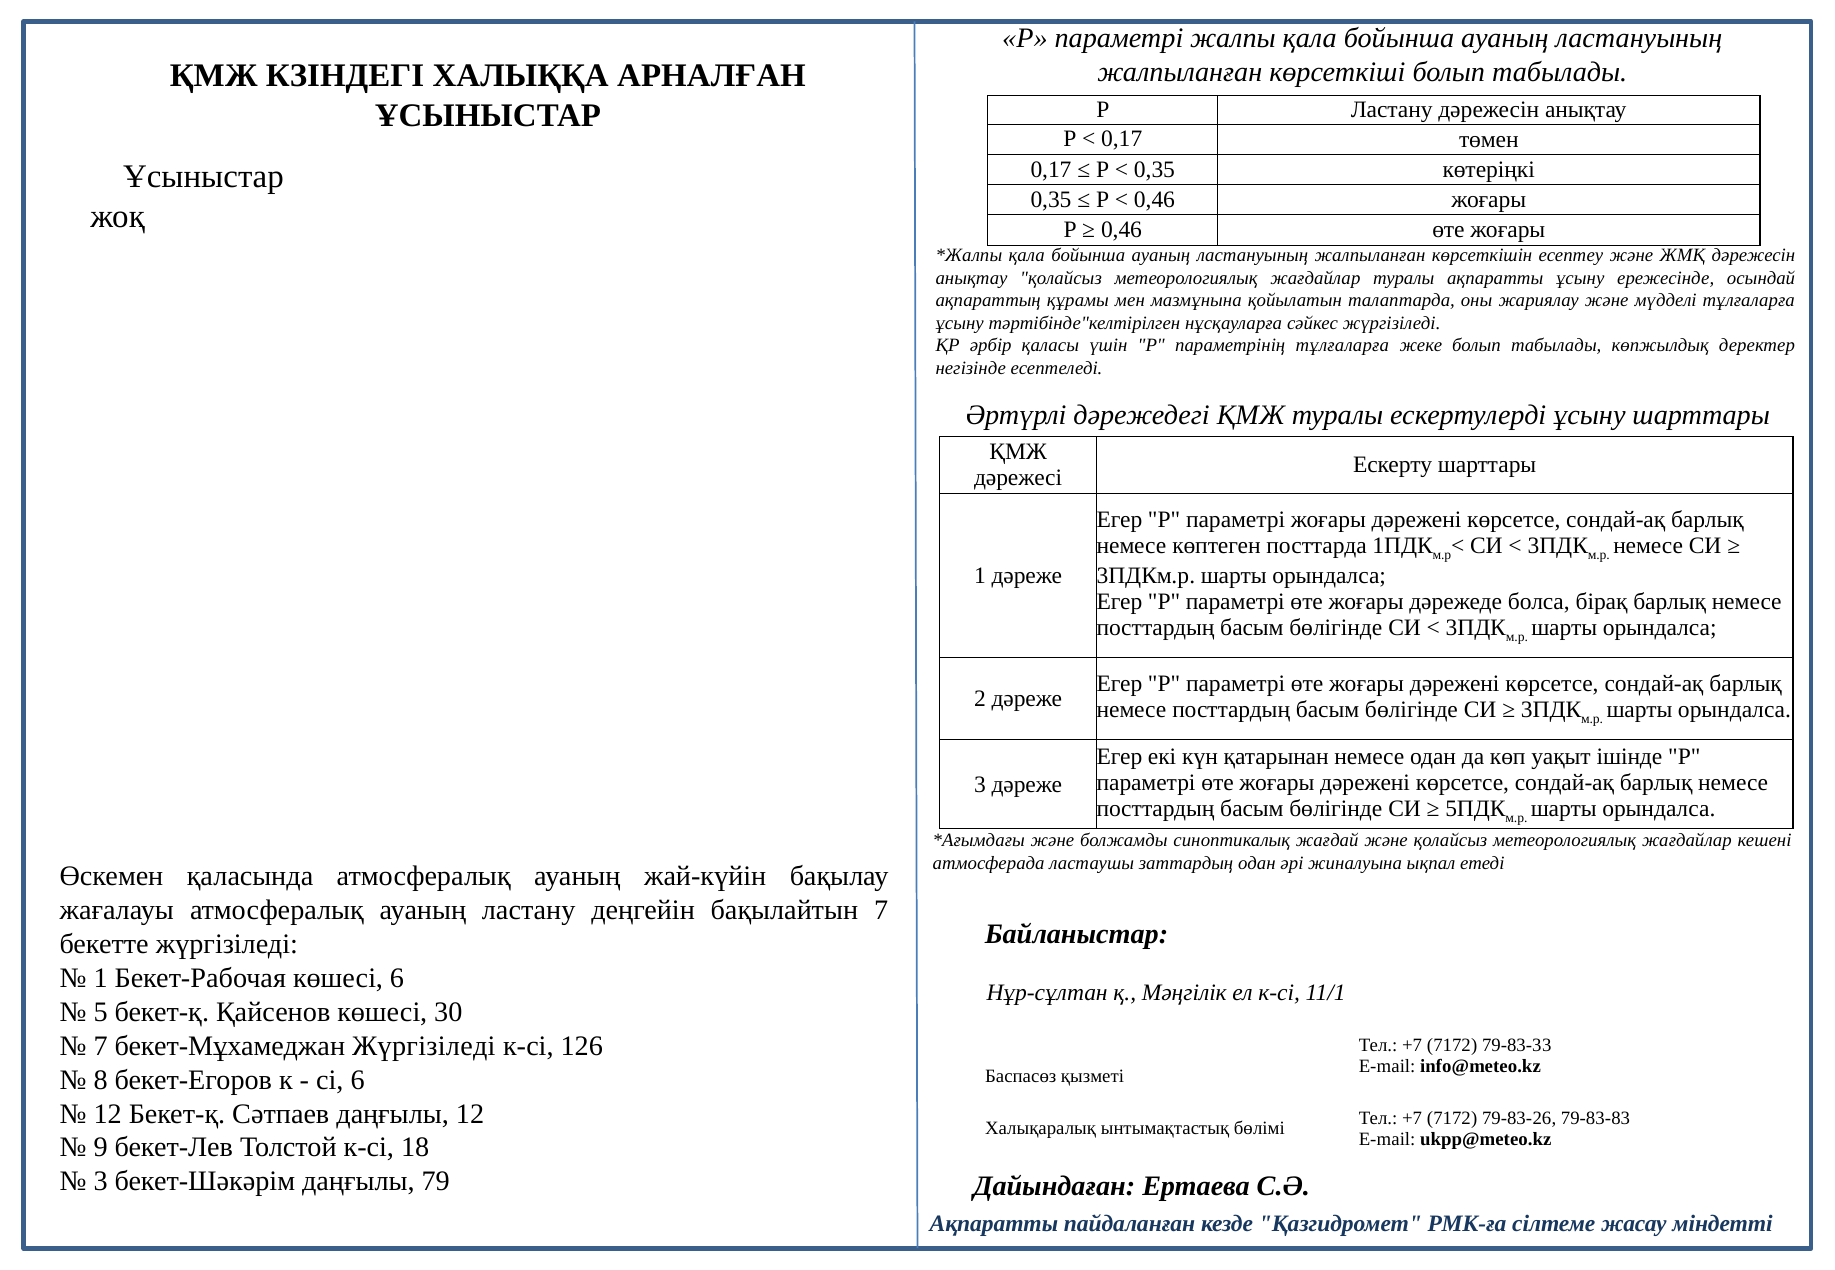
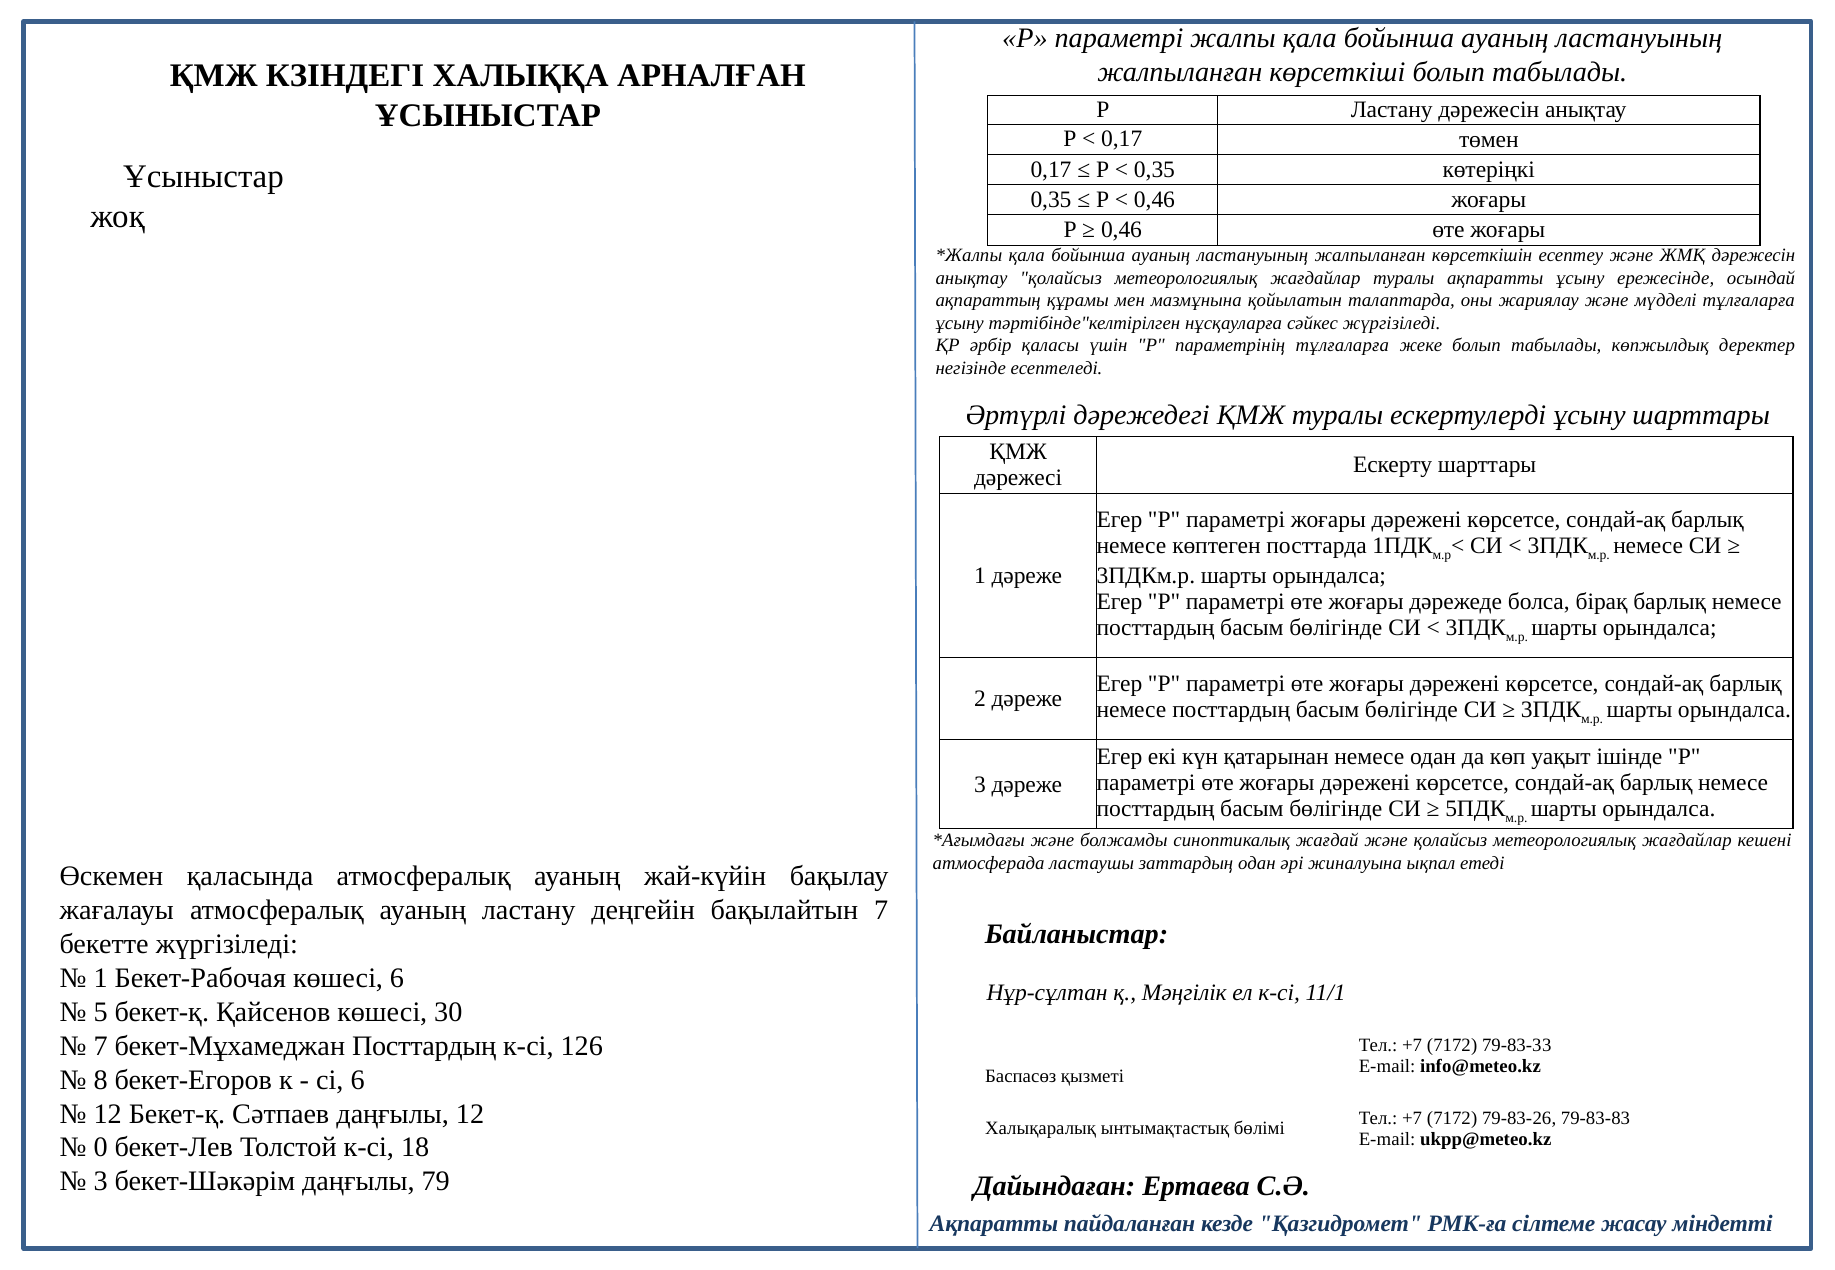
бекет-Мұхамеджан Жүргізіледі: Жүргізіледі -> Посттардың
9: 9 -> 0
